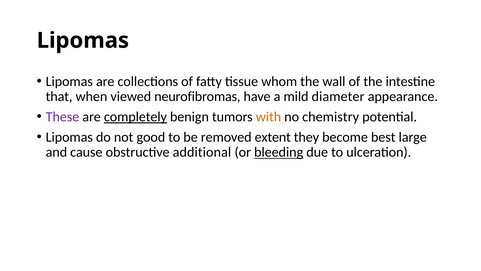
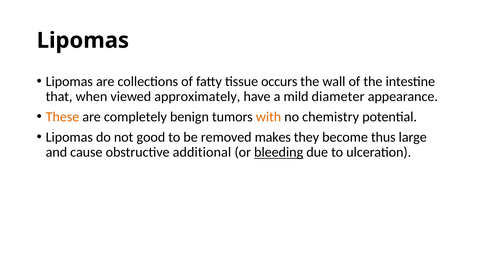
whom: whom -> occurs
neurofibromas: neurofibromas -> approximately
These colour: purple -> orange
completely underline: present -> none
extent: extent -> makes
best: best -> thus
